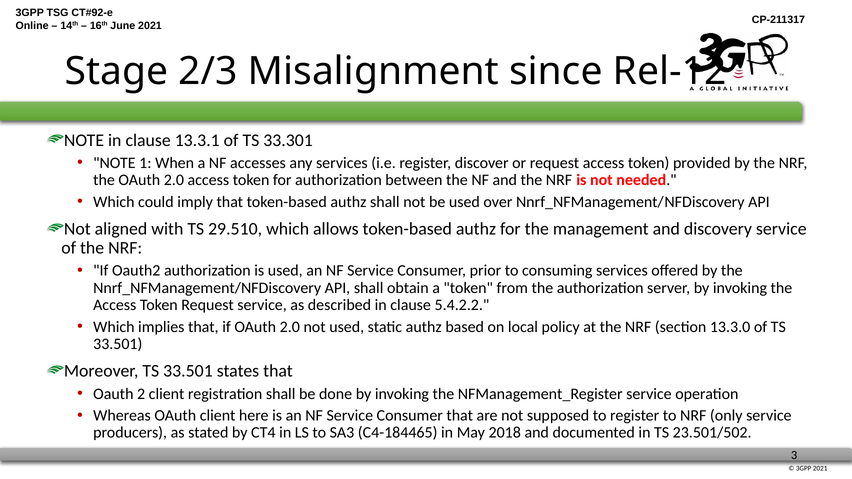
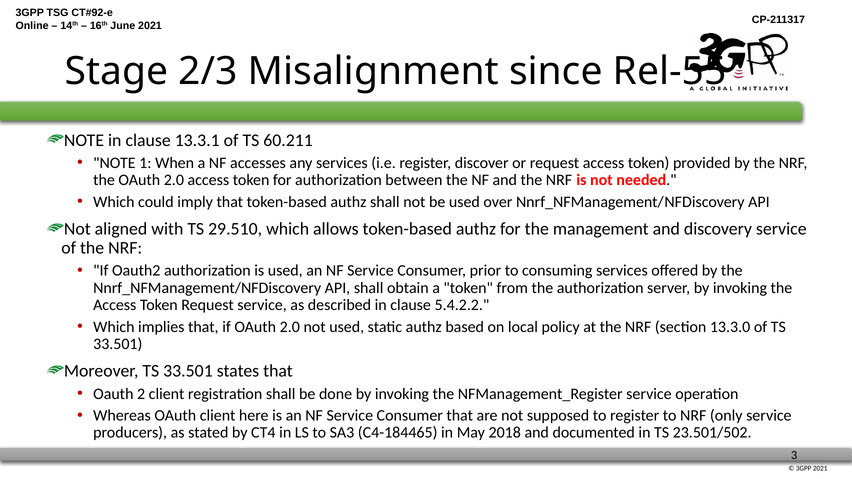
Rel-12: Rel-12 -> Rel-55
33.301: 33.301 -> 60.211
